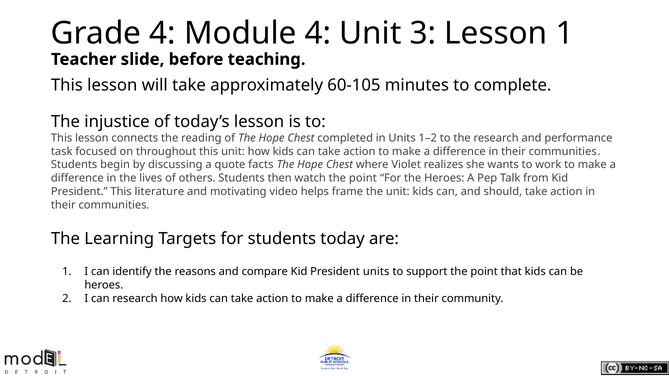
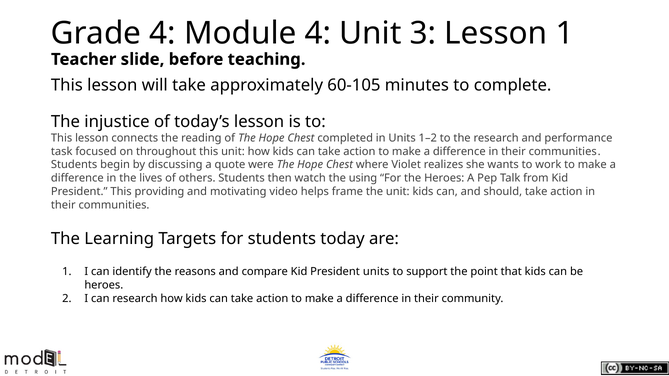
facts: facts -> were
watch the point: point -> using
literature: literature -> providing
